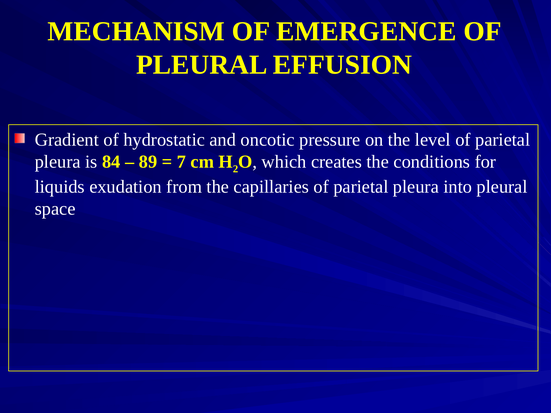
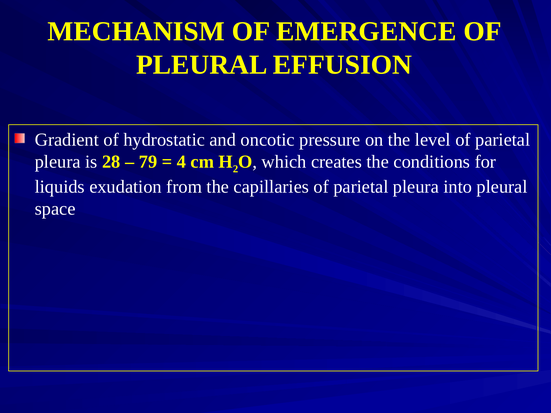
84: 84 -> 28
89: 89 -> 79
7: 7 -> 4
